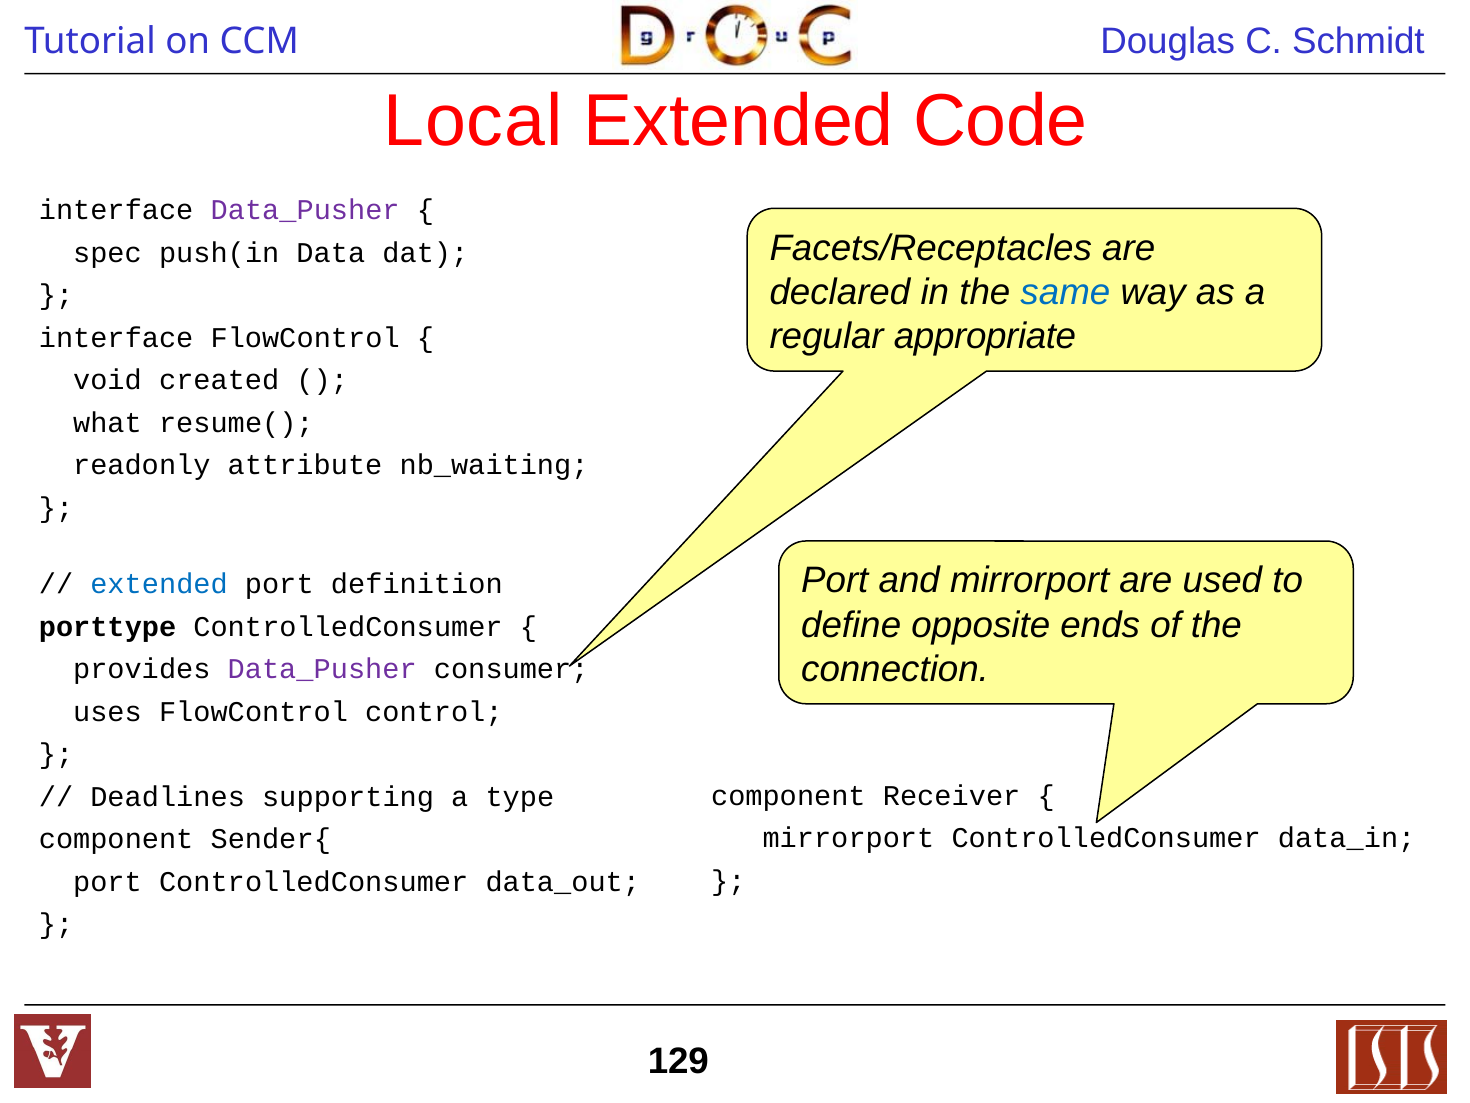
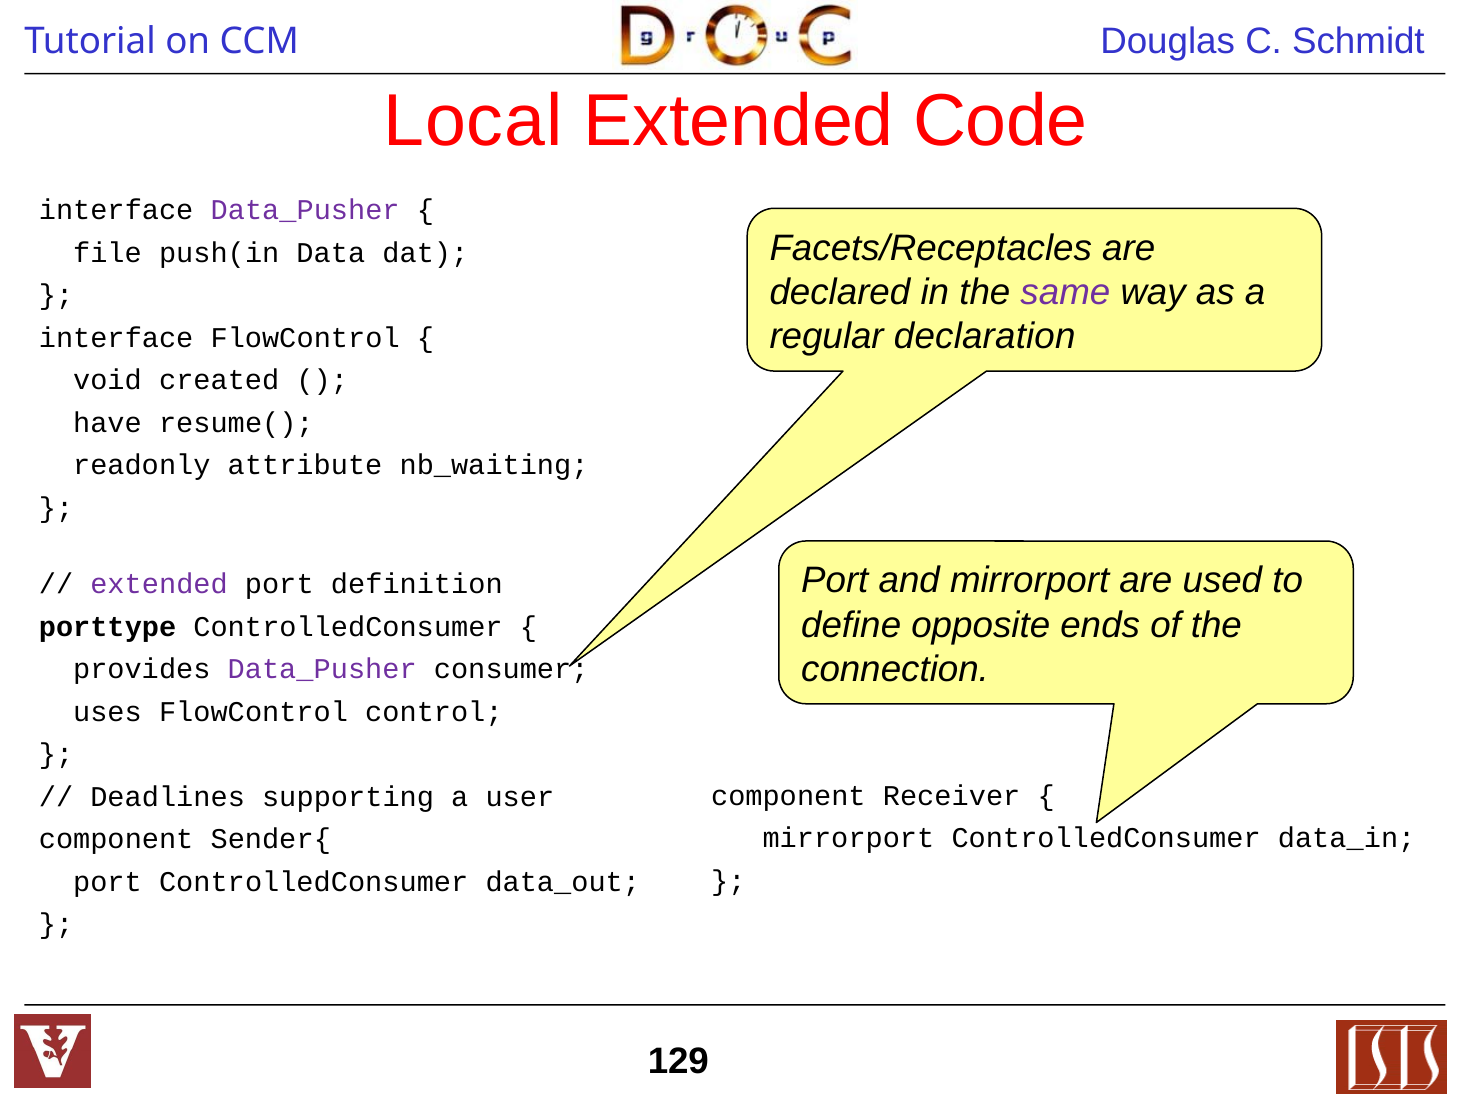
spec: spec -> file
same colour: blue -> purple
appropriate: appropriate -> declaration
what: what -> have
extended at (159, 584) colour: blue -> purple
type: type -> user
